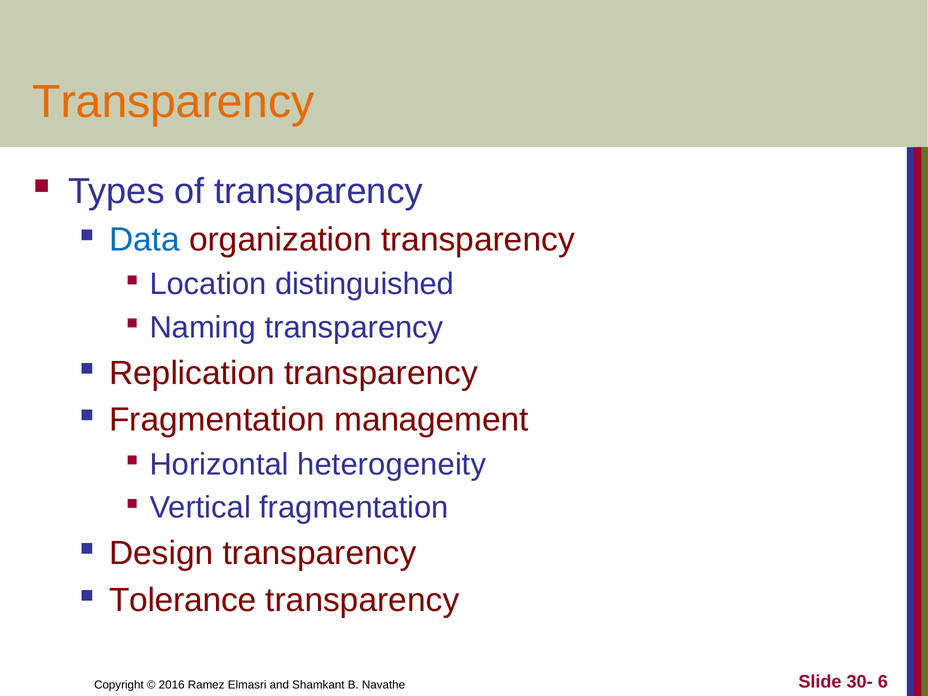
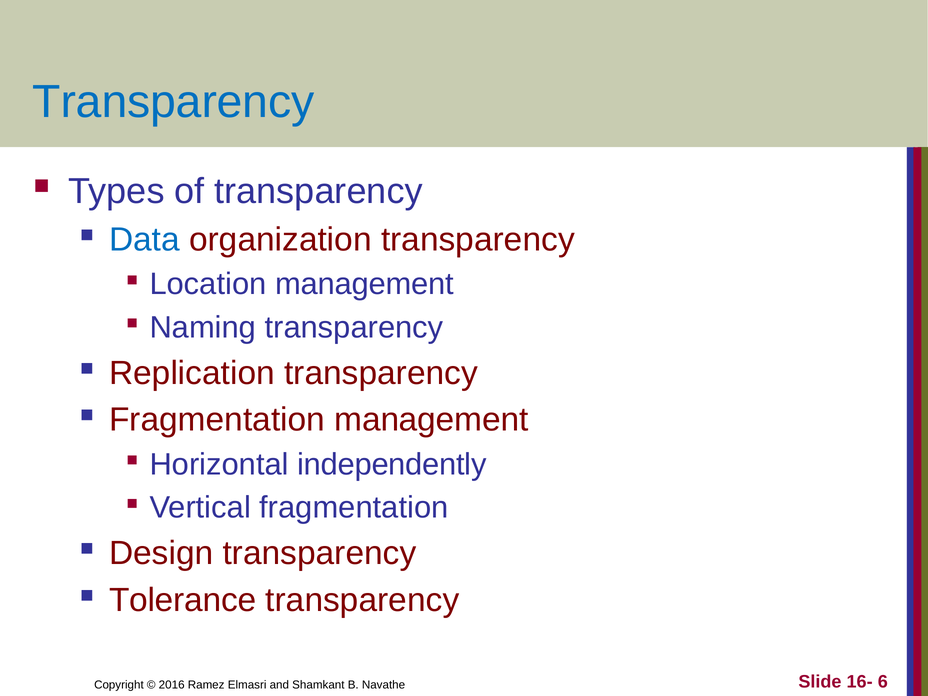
Transparency at (173, 102) colour: orange -> blue
Location distinguished: distinguished -> management
heterogeneity: heterogeneity -> independently
30-: 30- -> 16-
